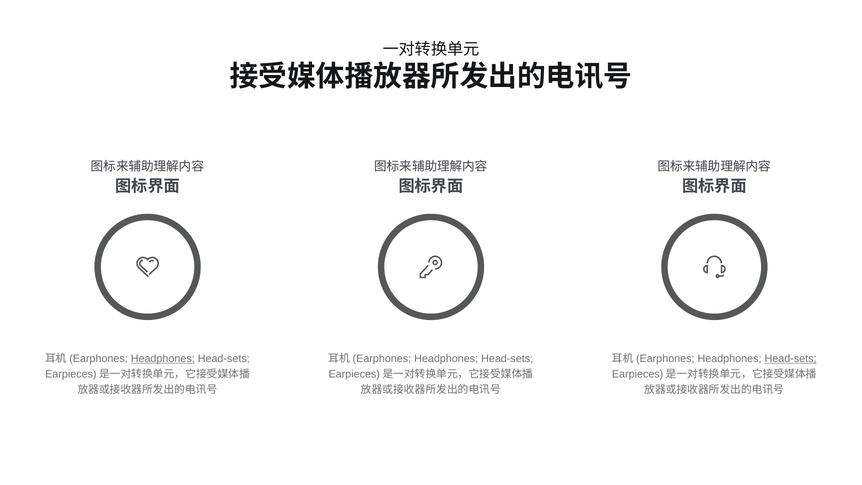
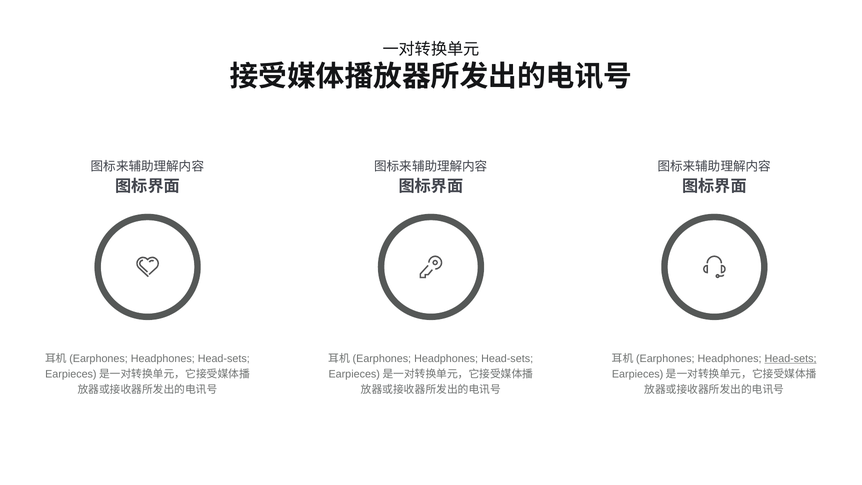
Headphones at (163, 358) underline: present -> none
